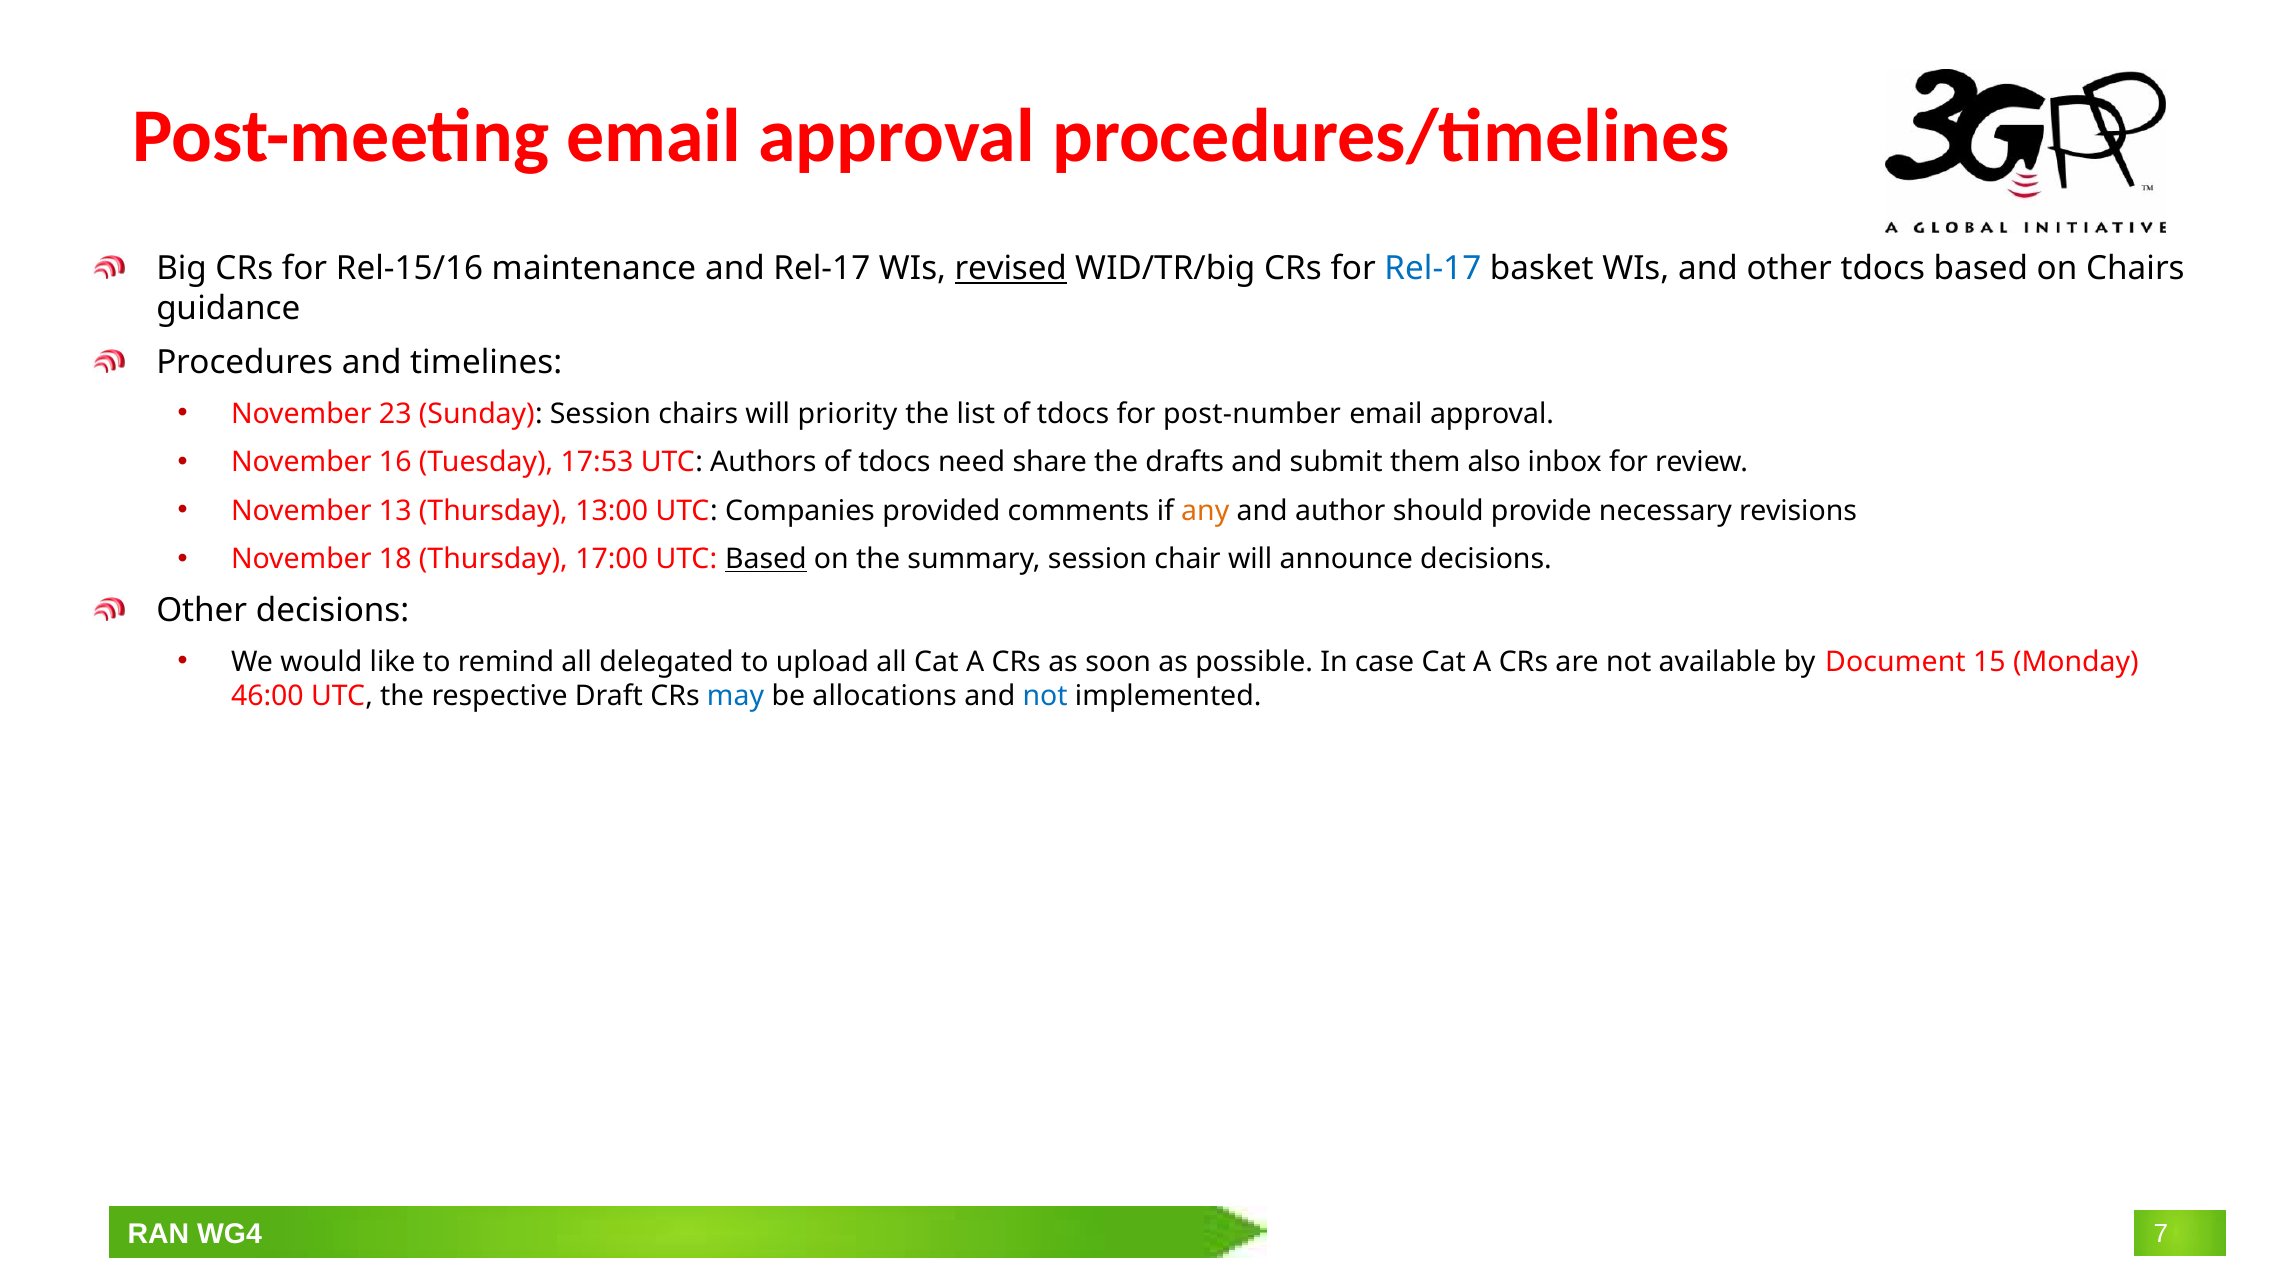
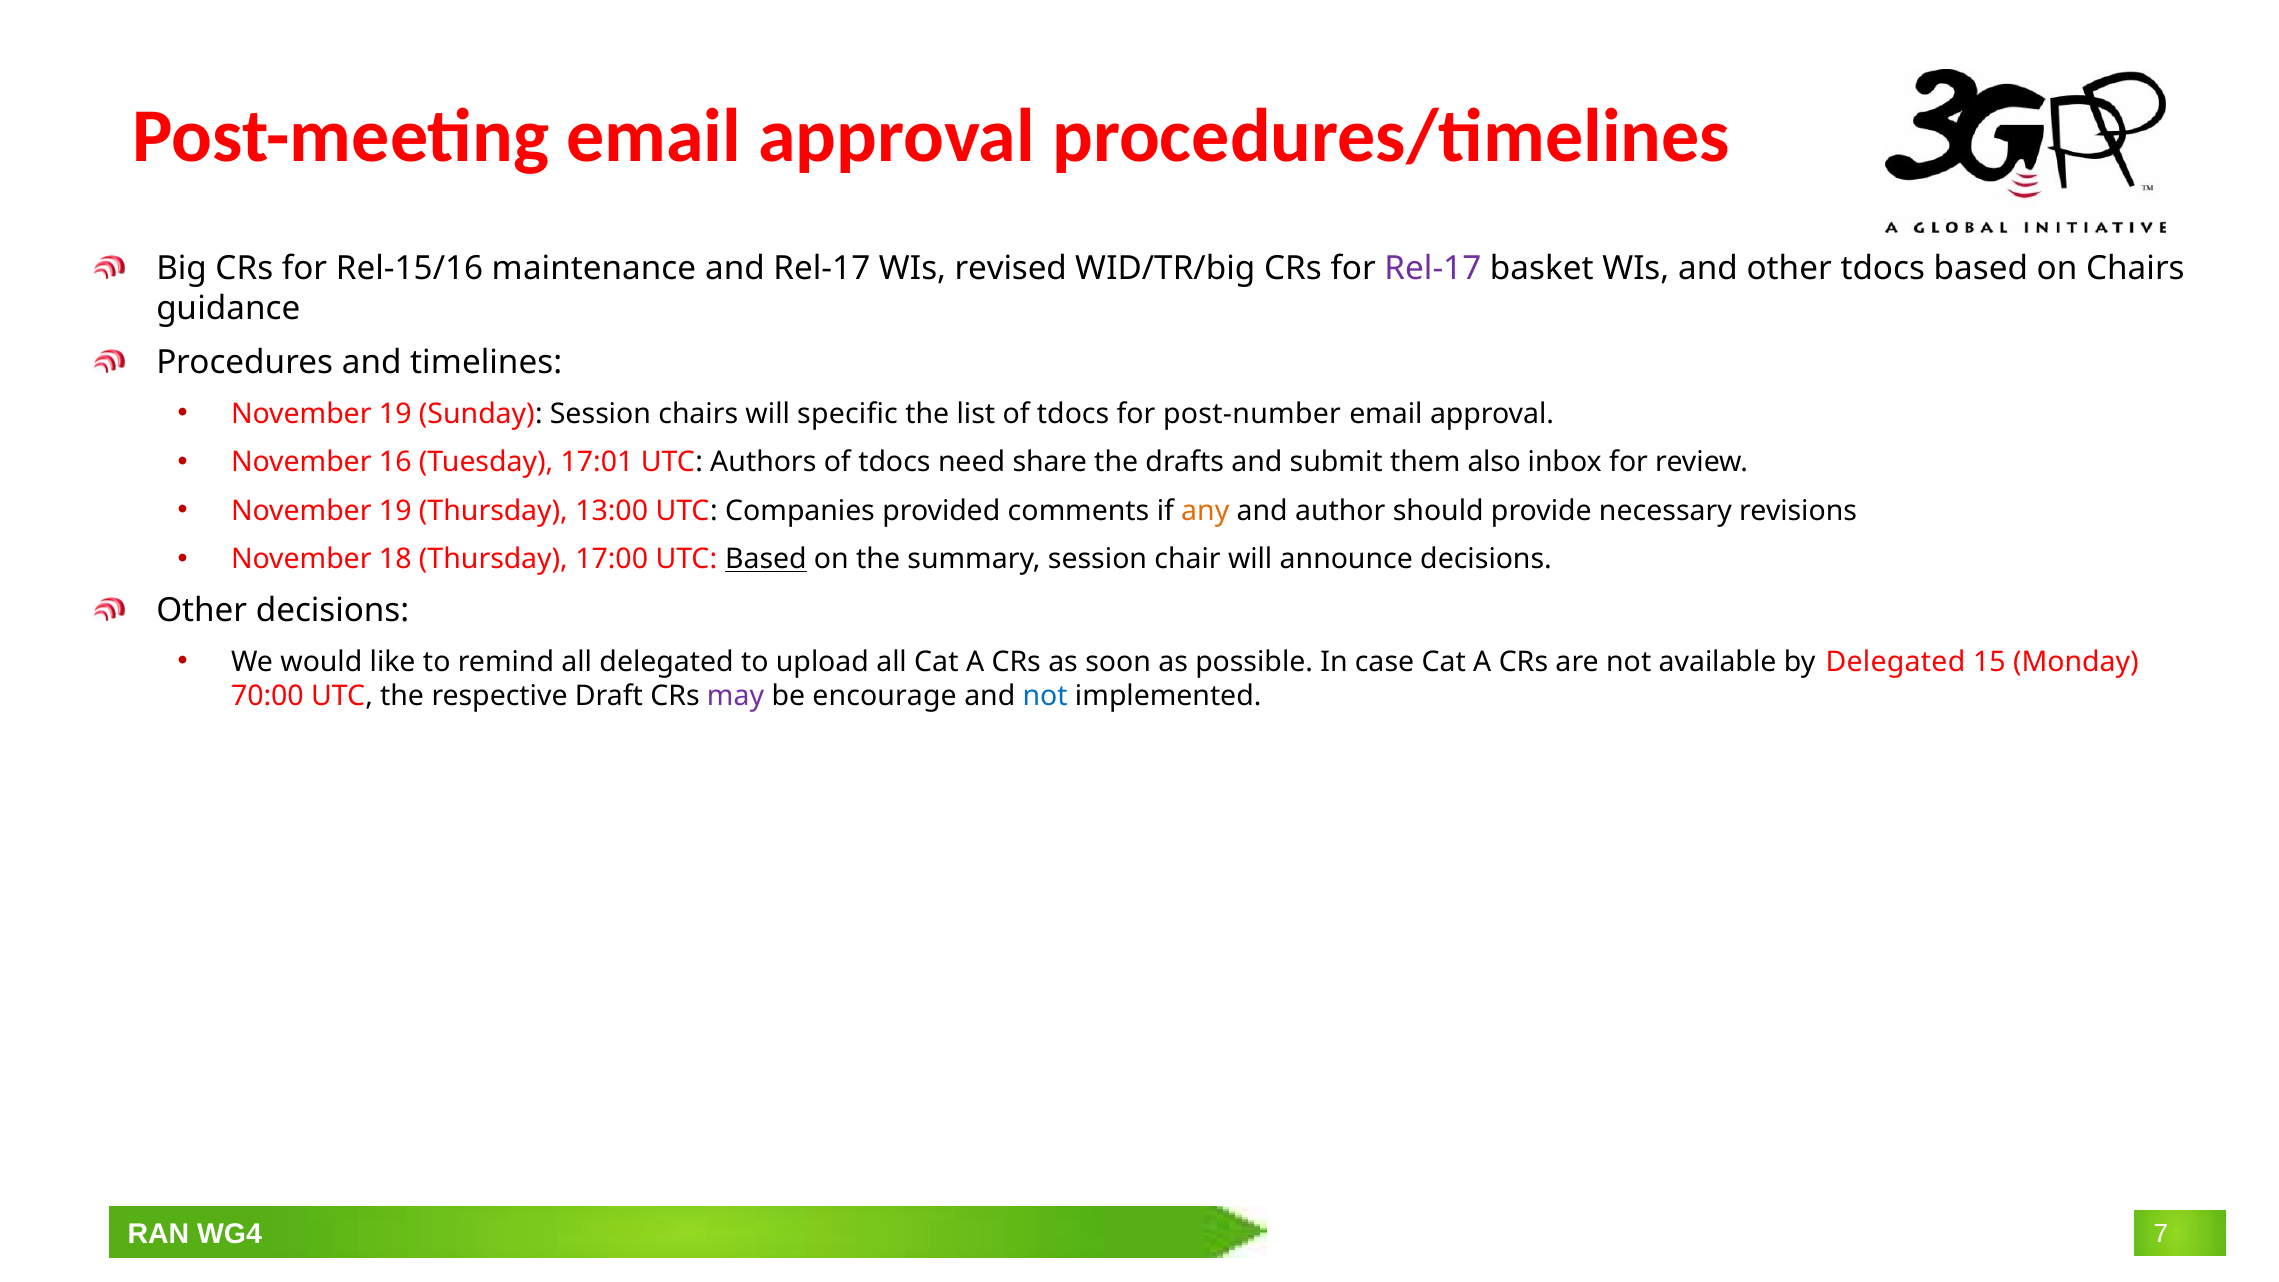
revised underline: present -> none
Rel-17 at (1433, 269) colour: blue -> purple
23 at (395, 414): 23 -> 19
priority: priority -> specific
17:53: 17:53 -> 17:01
13 at (395, 511): 13 -> 19
by Document: Document -> Delegated
46:00: 46:00 -> 70:00
may colour: blue -> purple
allocations: allocations -> encourage
